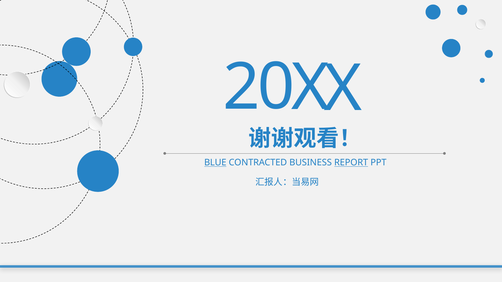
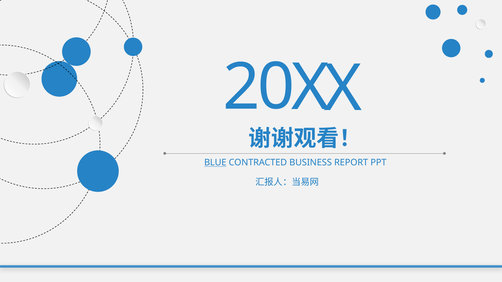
REPORT underline: present -> none
